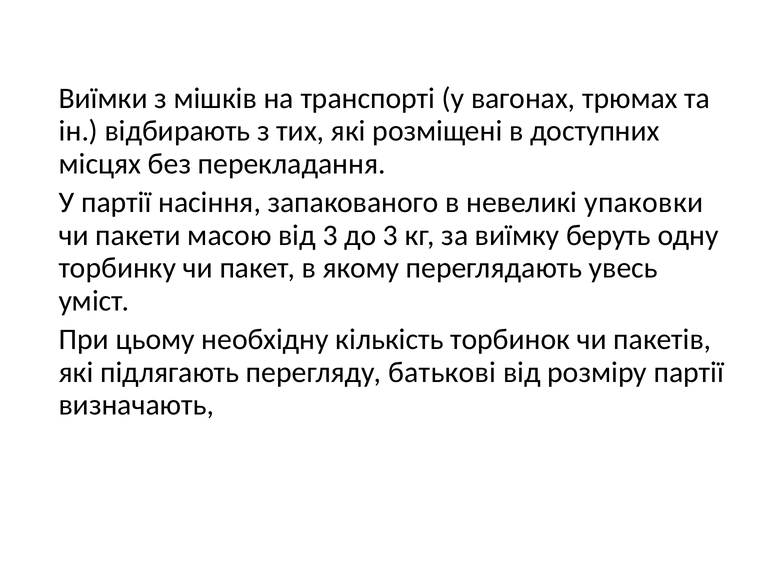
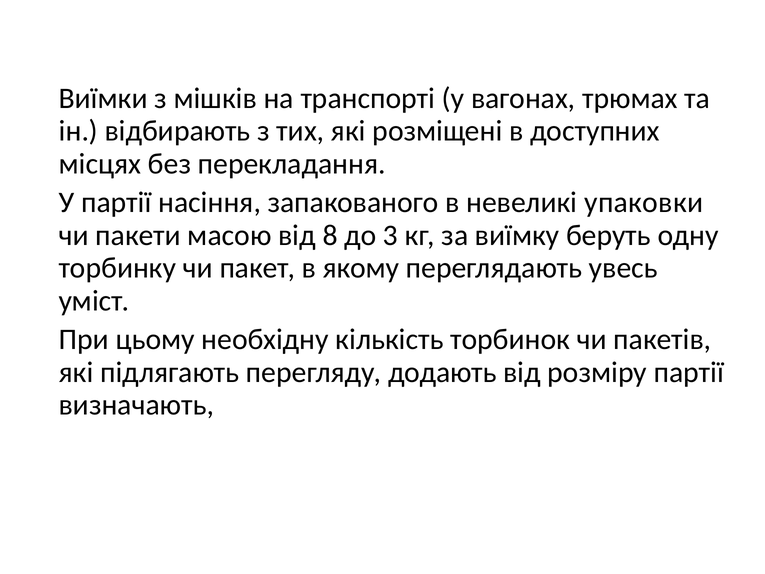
від 3: 3 -> 8
батькові: батькові -> додають
